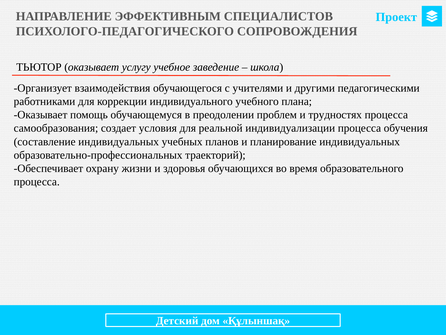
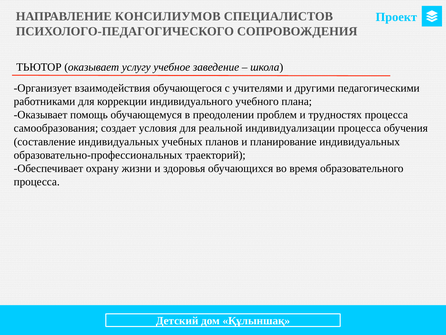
ЭФФЕКТИВНЫМ: ЭФФЕКТИВНЫМ -> КОНСИЛИУМОВ
